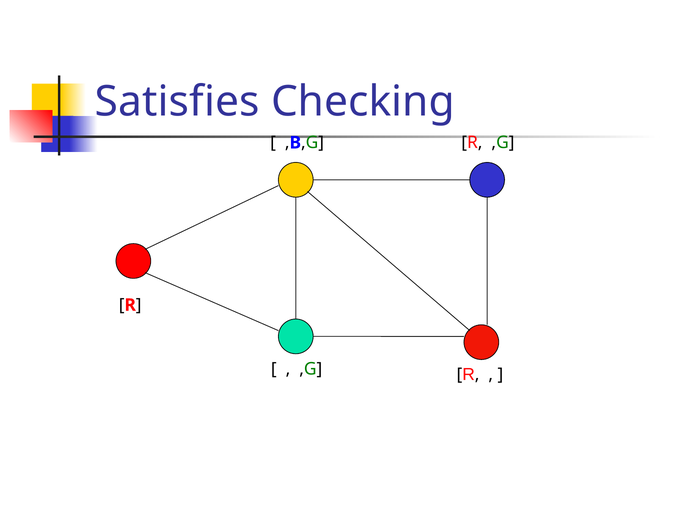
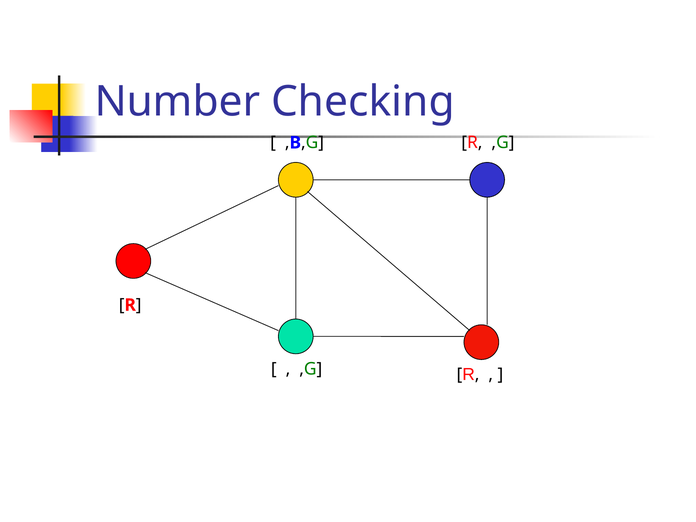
Satisfies: Satisfies -> Number
